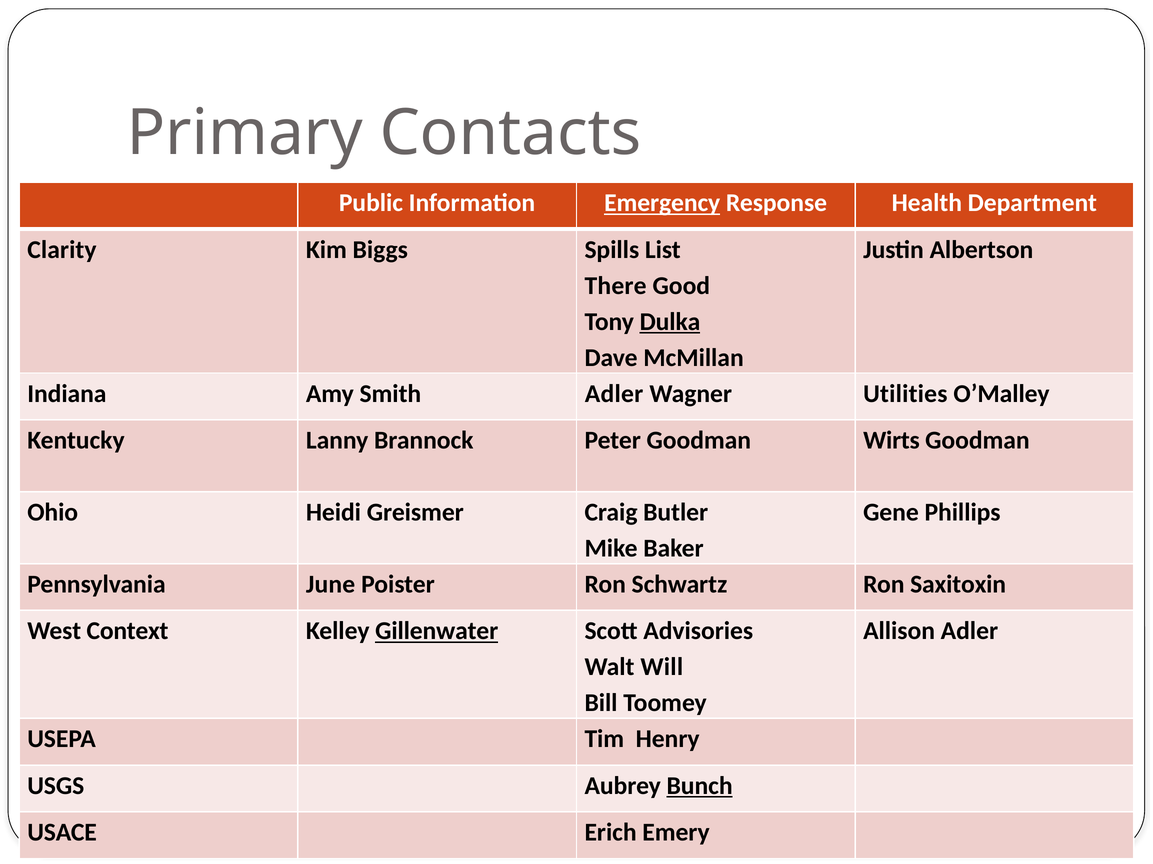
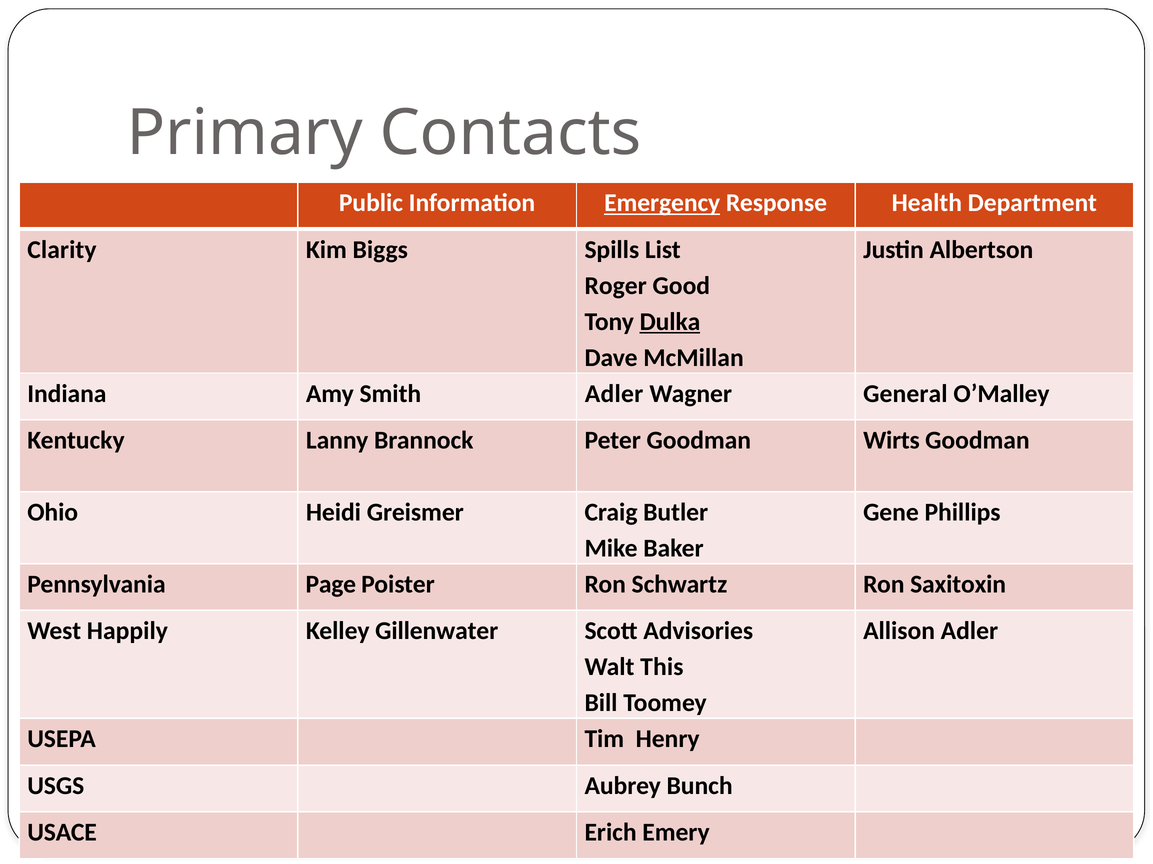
There: There -> Roger
Utilities: Utilities -> General
June: June -> Page
Context: Context -> Happily
Gillenwater underline: present -> none
Will: Will -> This
Bunch underline: present -> none
